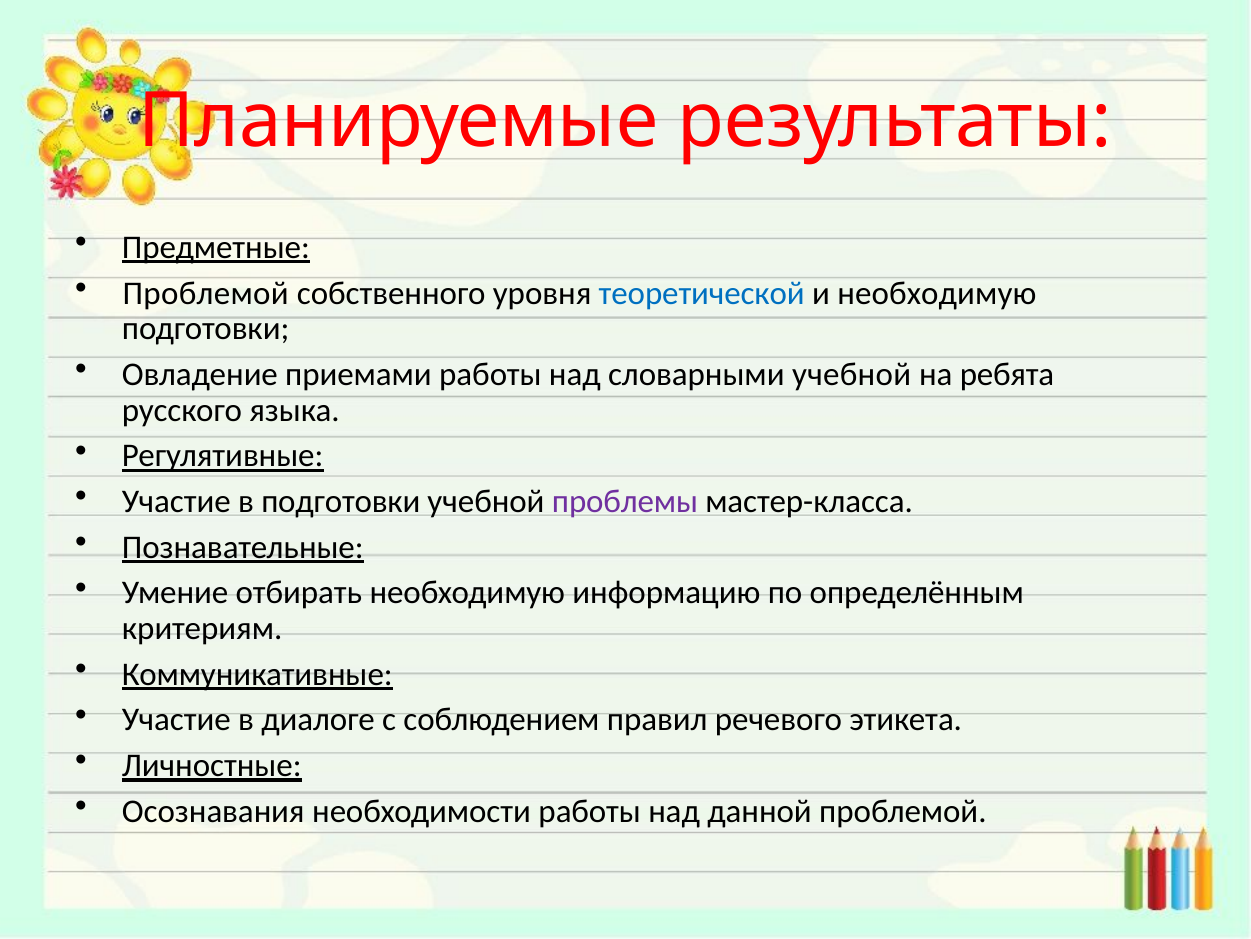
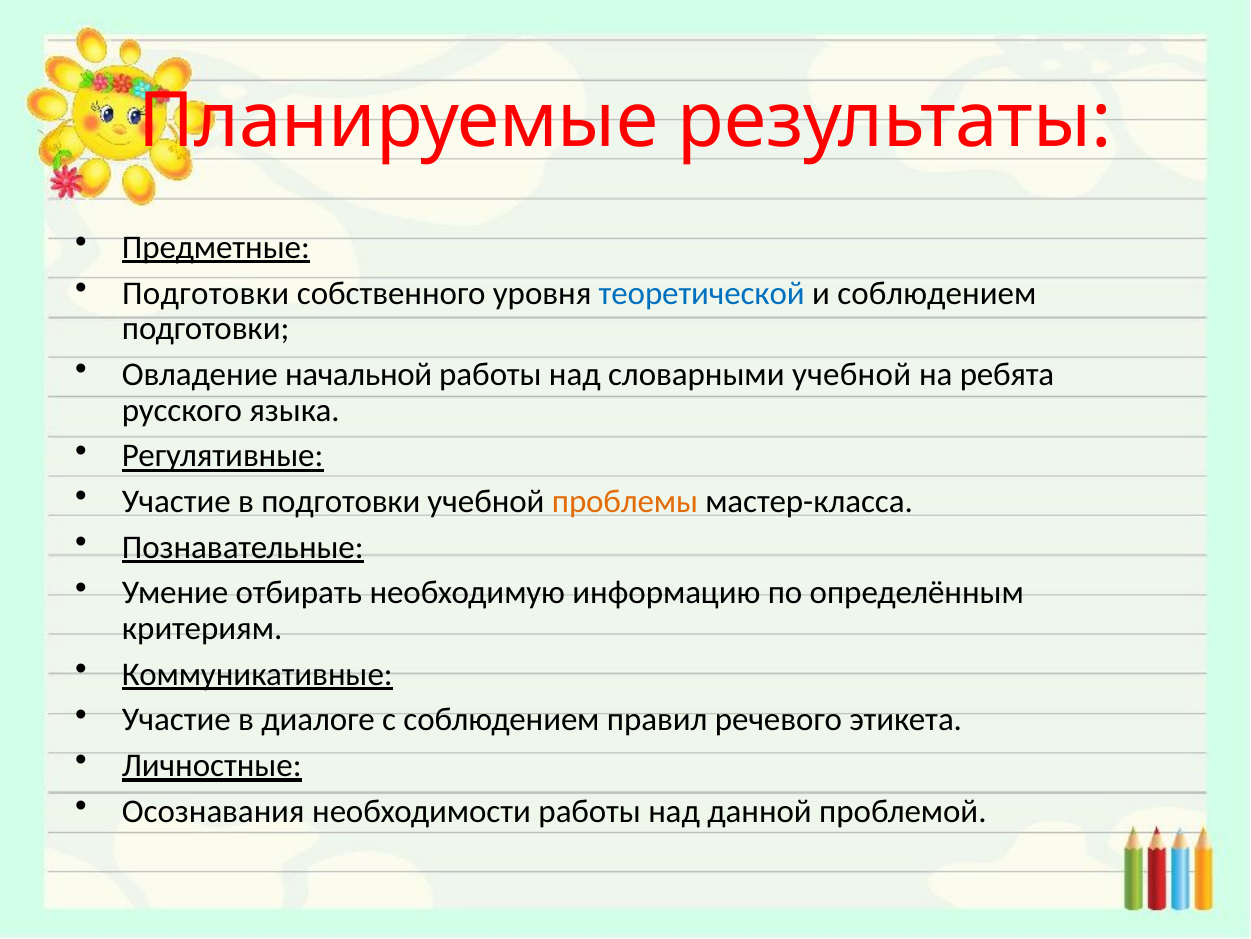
Проблемой at (206, 293): Проблемой -> Подготовки
и необходимую: необходимую -> соблюдением
приемами: приемами -> начальной
проблемы colour: purple -> orange
